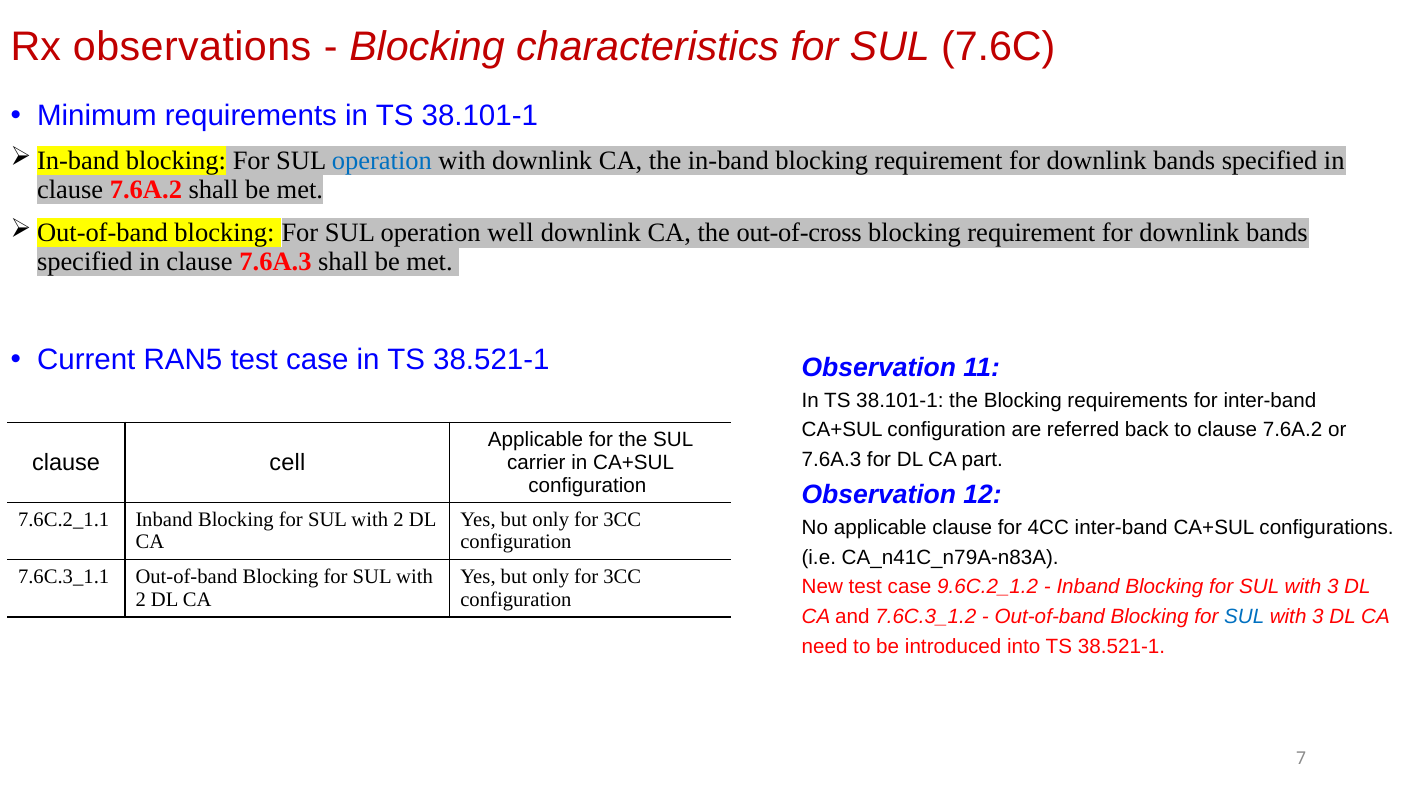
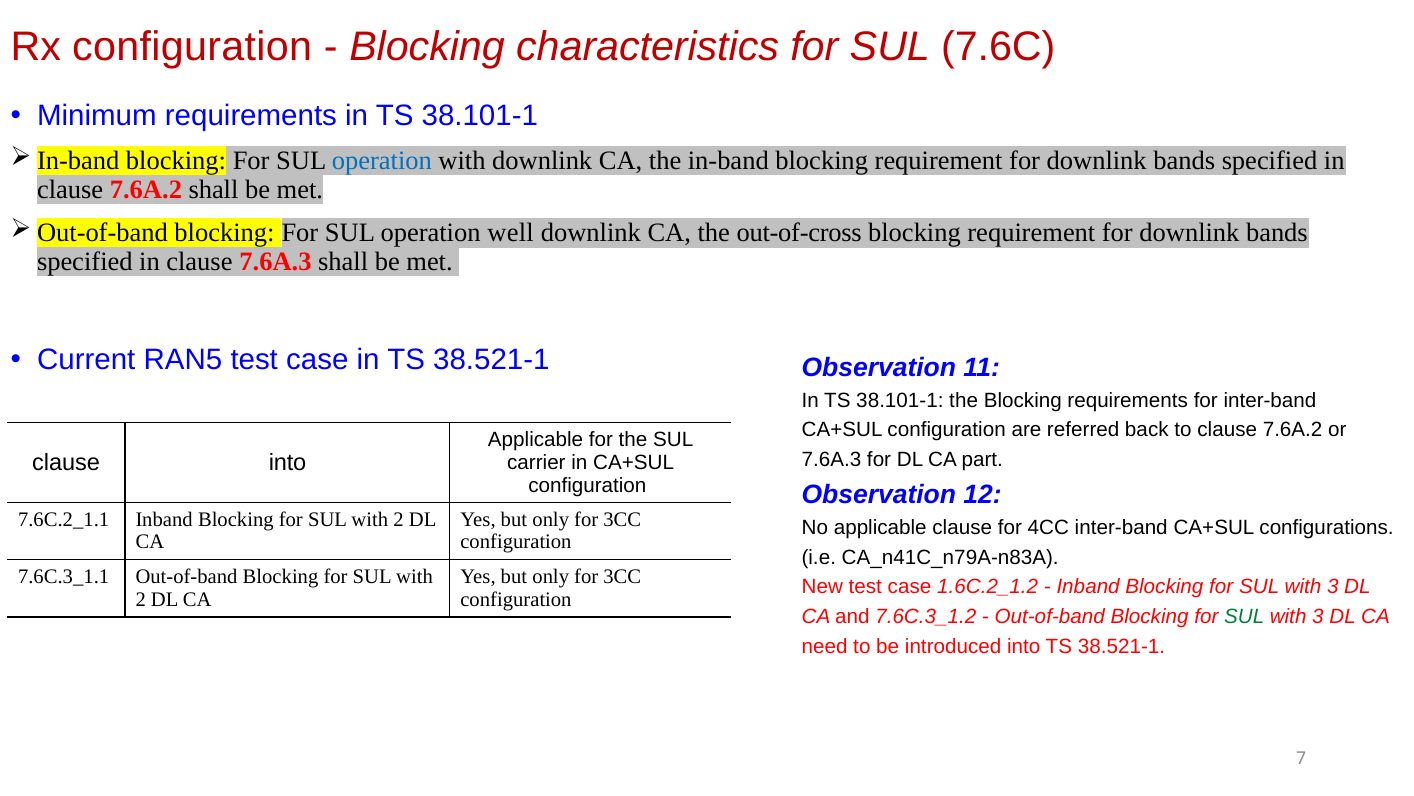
Rx observations: observations -> configuration
clause cell: cell -> into
9.6C.2_1.2: 9.6C.2_1.2 -> 1.6C.2_1.2
SUL at (1244, 616) colour: blue -> green
